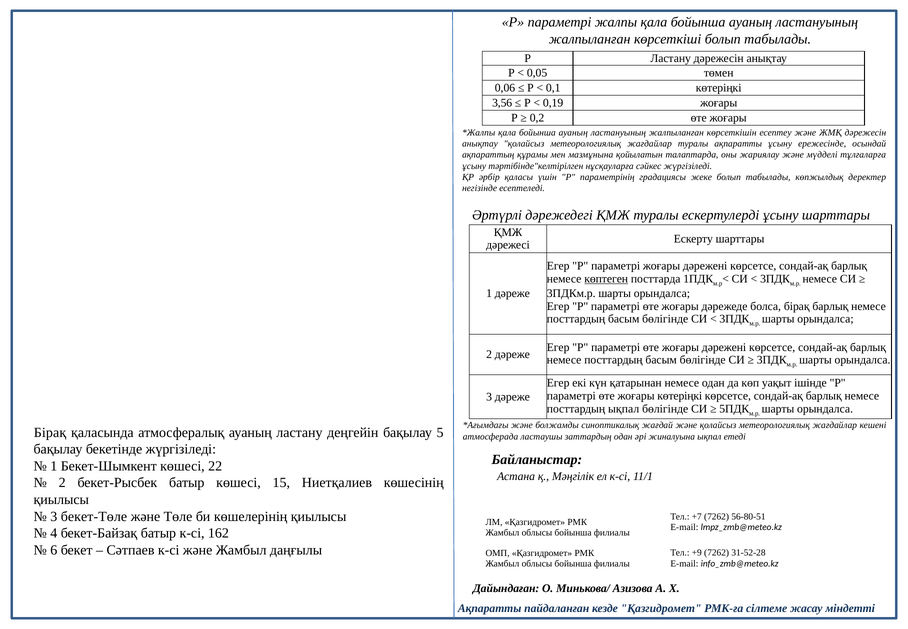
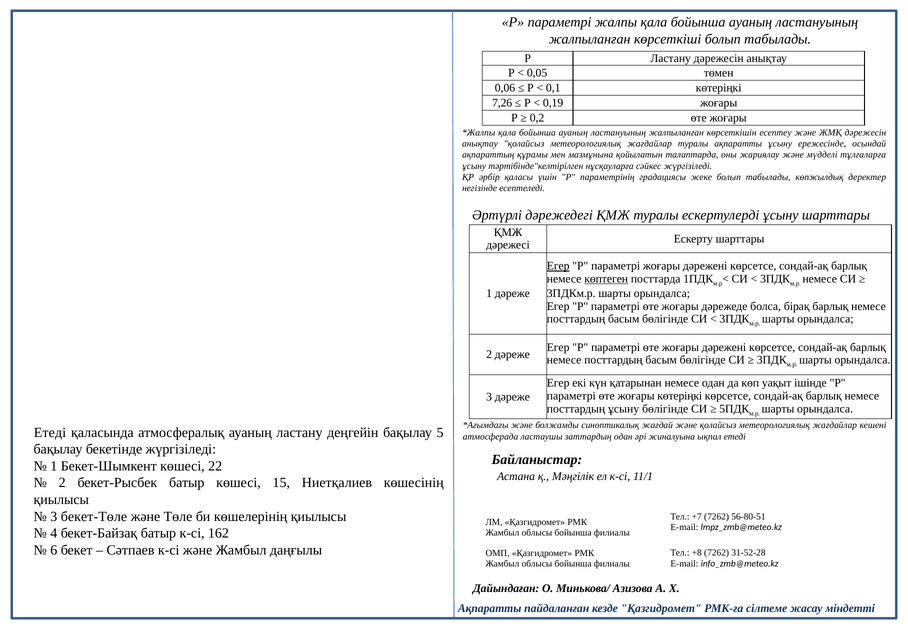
3,56: 3,56 -> 7,26
Егер at (558, 266) underline: none -> present
посттардың ықпал: ықпал -> ұсыну
Бірақ at (50, 432): Бірақ -> Етеді
+9: +9 -> +8
